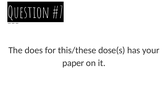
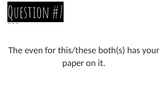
does: does -> even
dose(s: dose(s -> both(s
